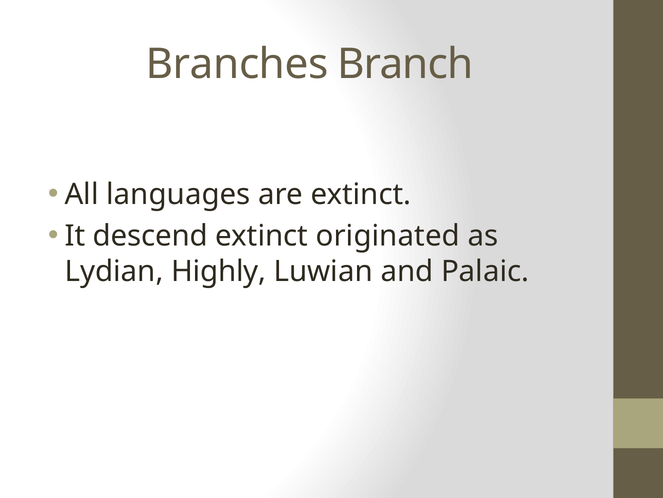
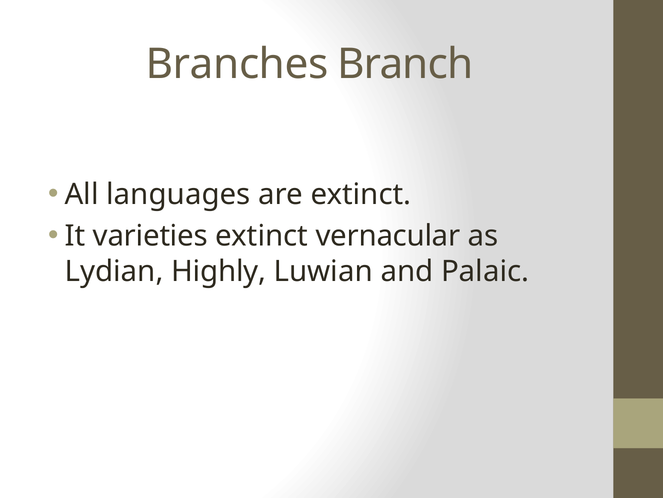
descend: descend -> varieties
originated: originated -> vernacular
